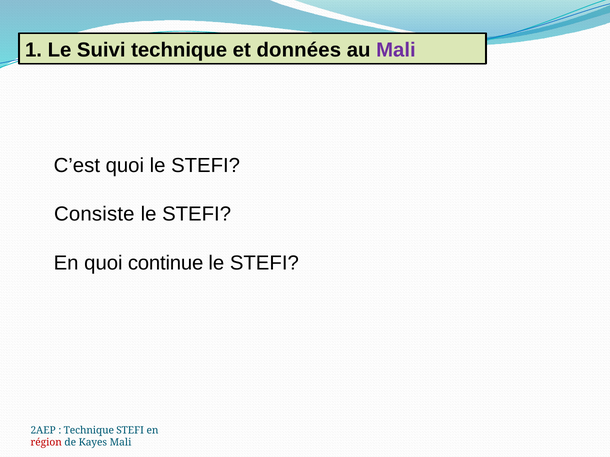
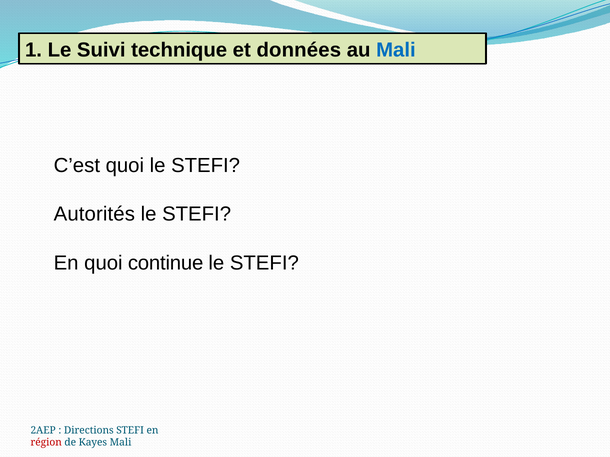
Mali at (396, 50) colour: purple -> blue
Consiste: Consiste -> Autorités
Technique at (89, 431): Technique -> Directions
